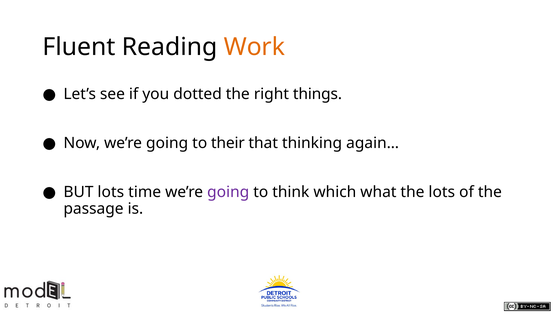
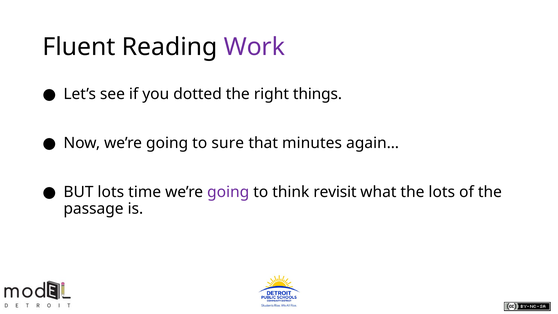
Work colour: orange -> purple
their: their -> sure
thinking: thinking -> minutes
which: which -> revisit
